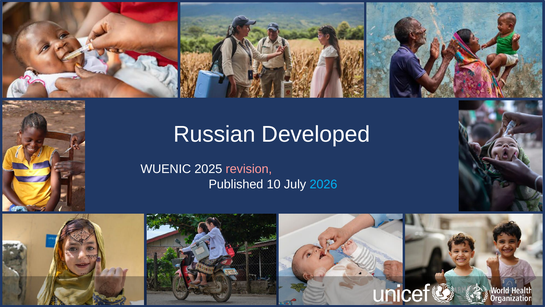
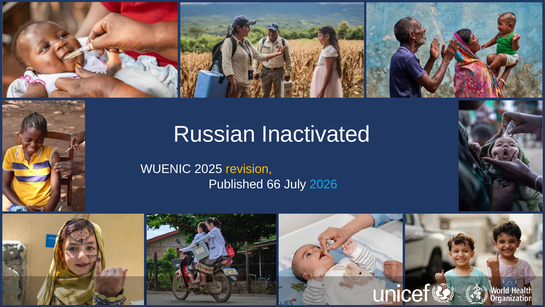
Developed: Developed -> Inactivated
revision colour: pink -> yellow
10: 10 -> 66
